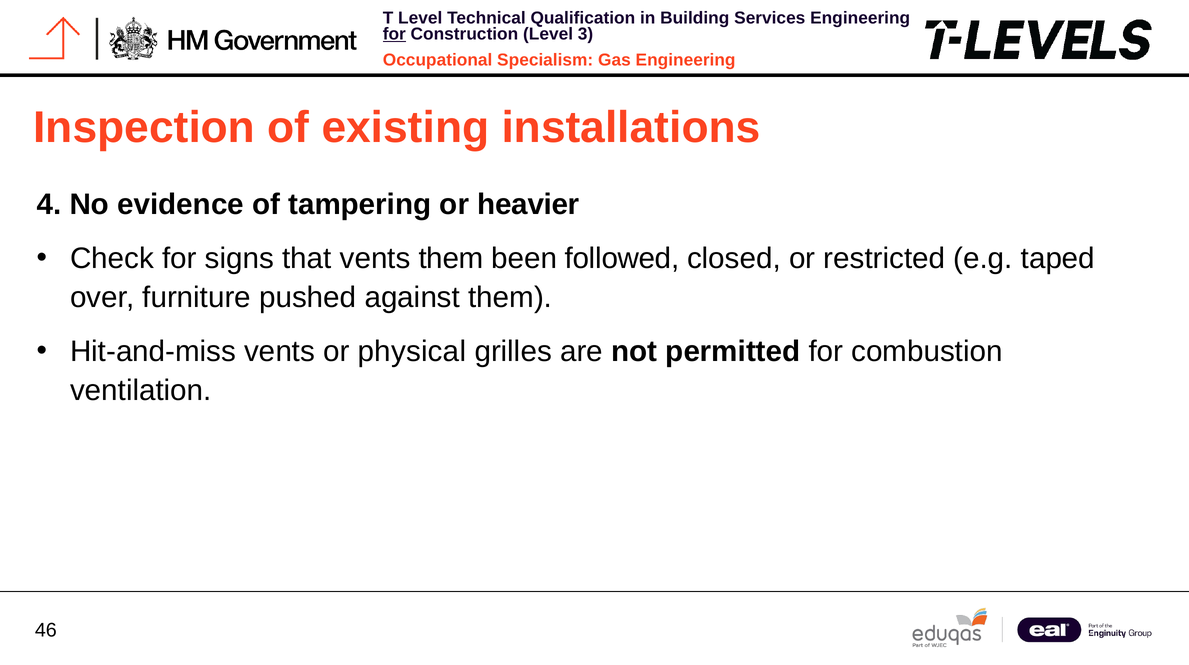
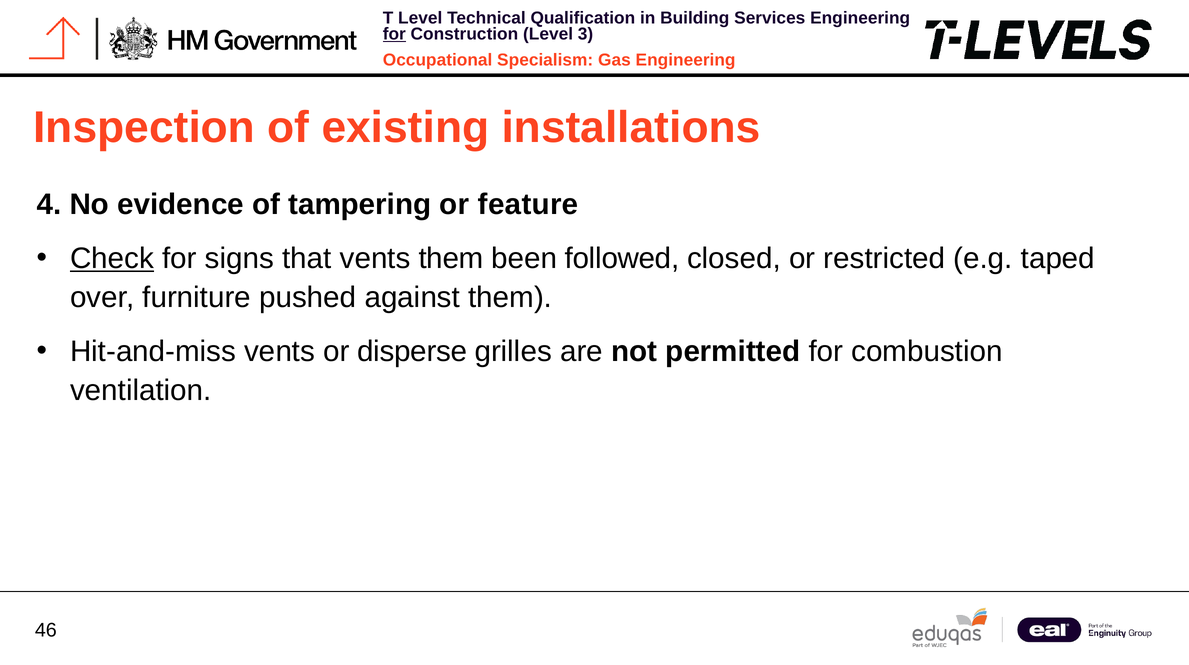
heavier: heavier -> feature
Check underline: none -> present
physical: physical -> disperse
